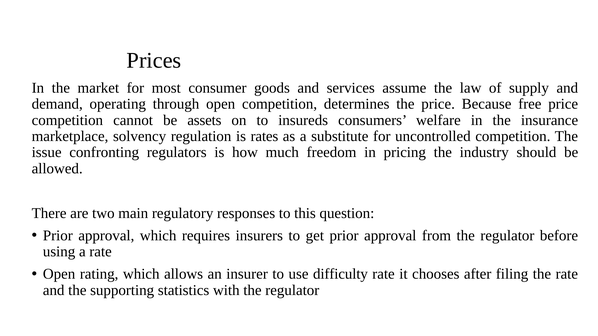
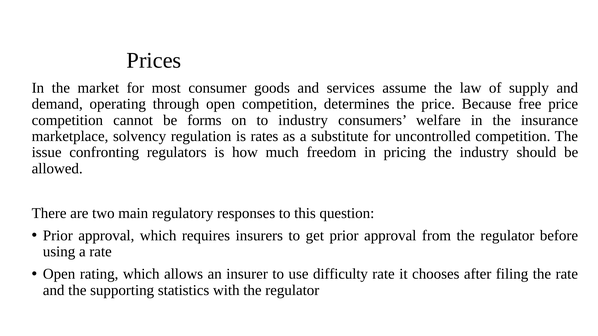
assets: assets -> forms
to insureds: insureds -> industry
